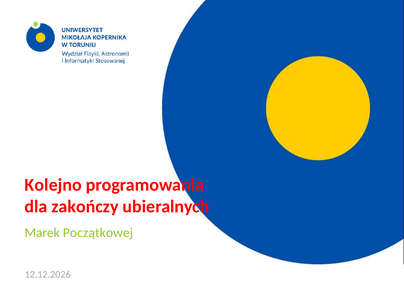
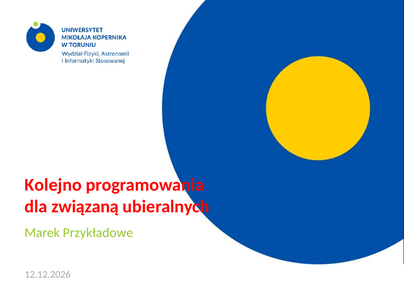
zakończy: zakończy -> związaną
Początkowej: Początkowej -> Przykładowe
